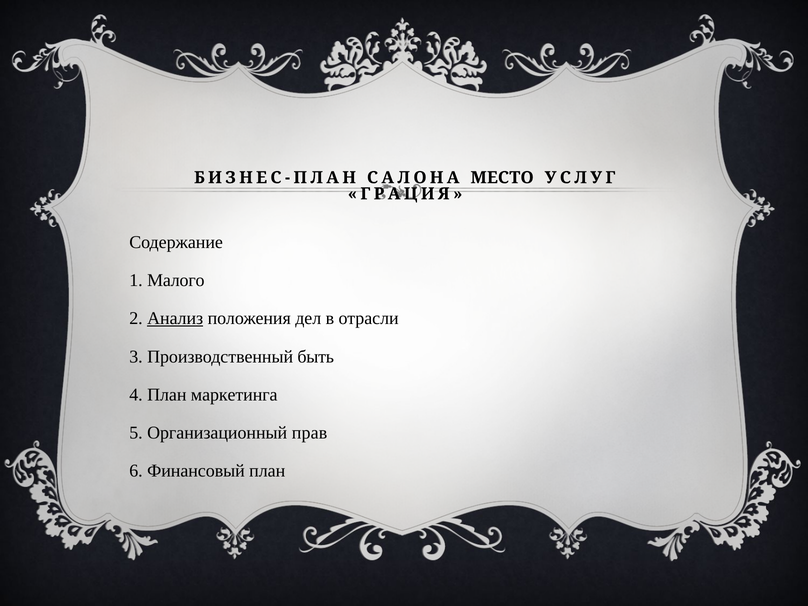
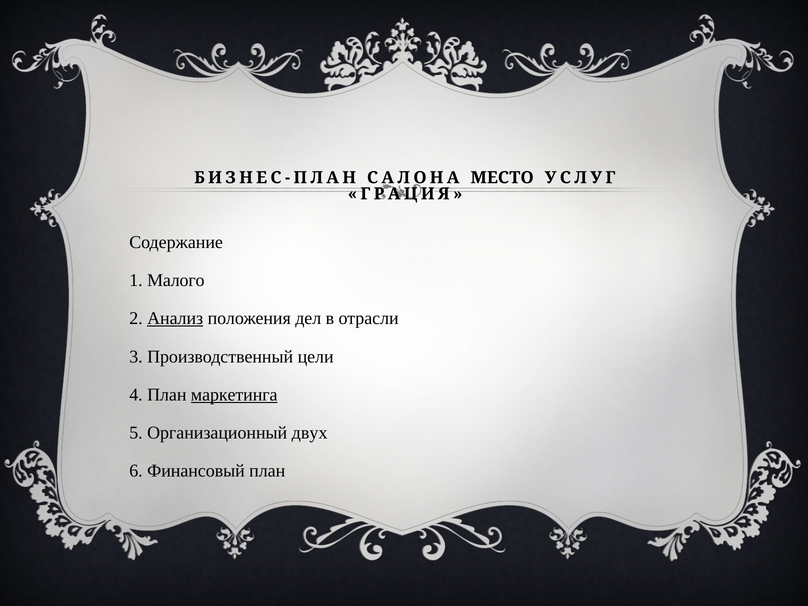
быть: быть -> цели
маркетинга underline: none -> present
прав: прав -> двух
